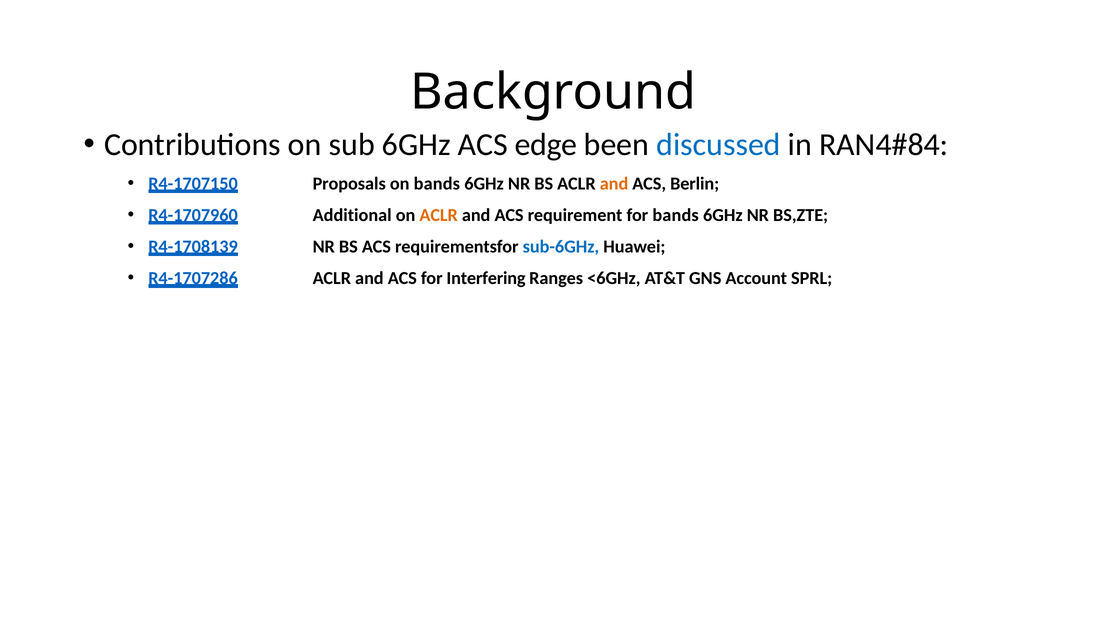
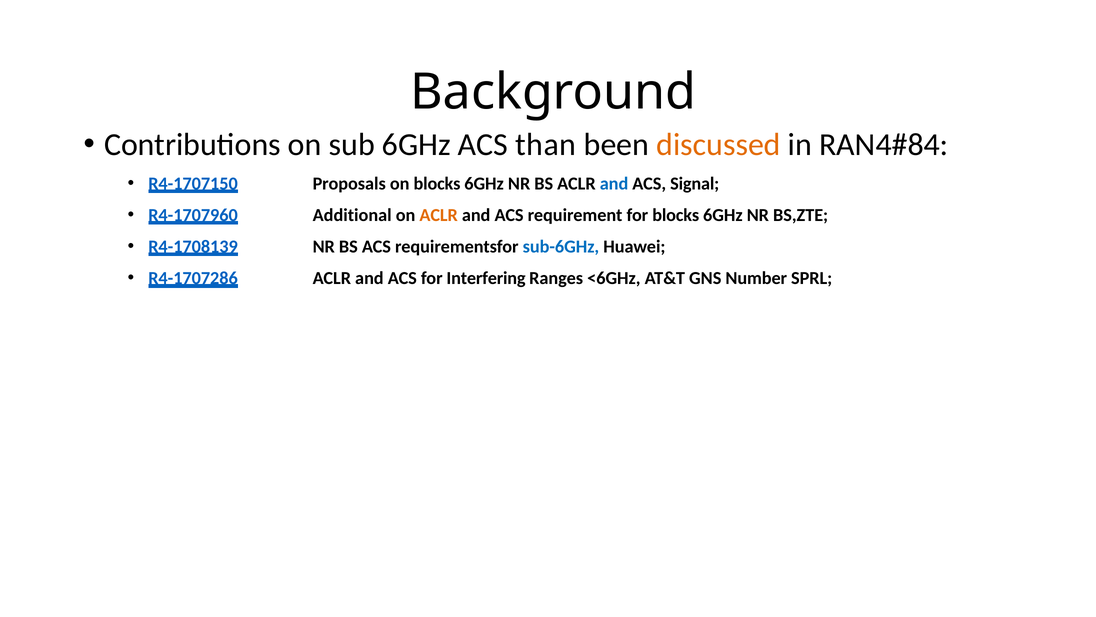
edge: edge -> than
discussed colour: blue -> orange
on bands: bands -> blocks
and at (614, 183) colour: orange -> blue
Berlin: Berlin -> Signal
for bands: bands -> blocks
Account: Account -> Number
